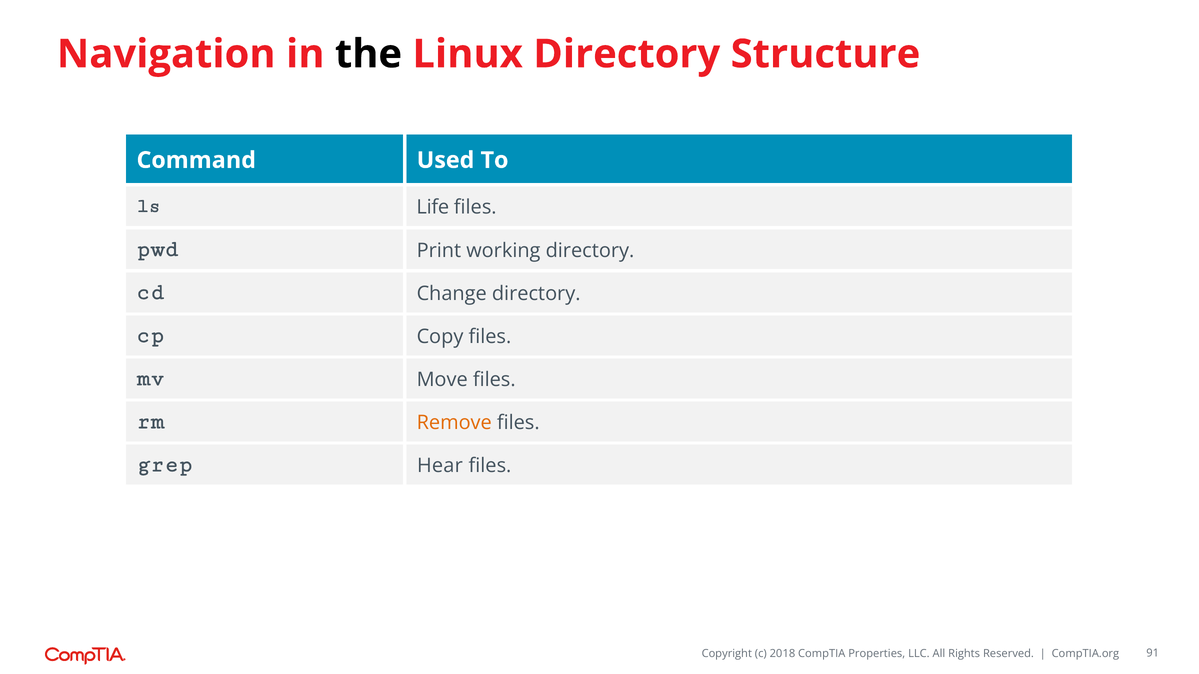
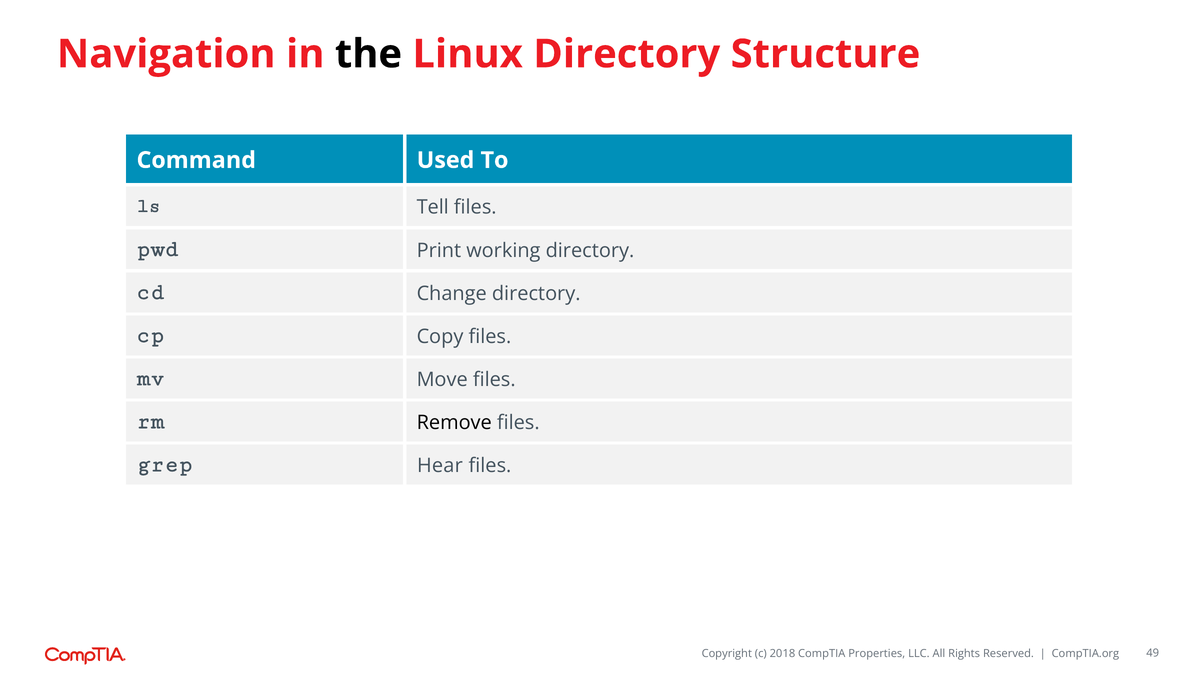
Life: Life -> Tell
Remove colour: orange -> black
91: 91 -> 49
